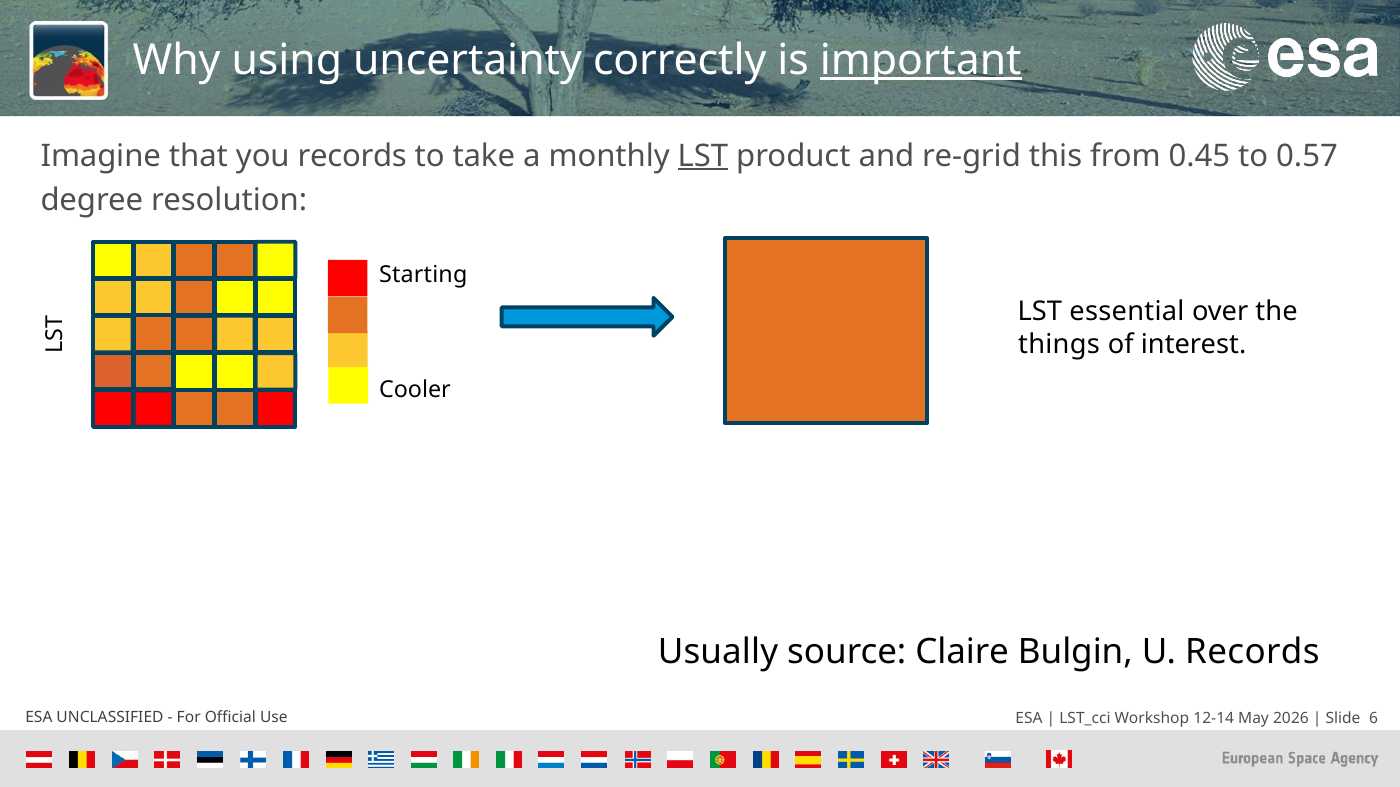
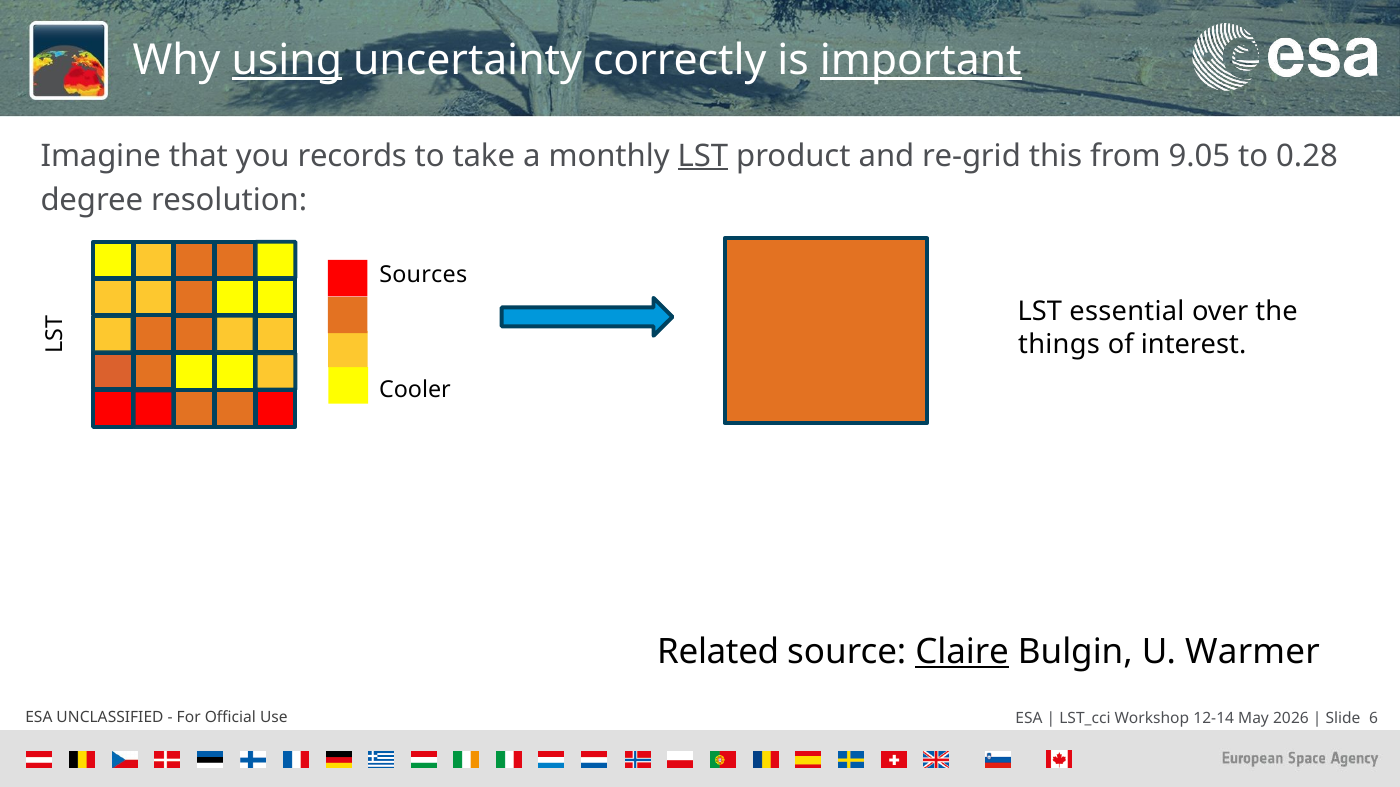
using underline: none -> present
0.45: 0.45 -> 9.05
0.57: 0.57 -> 0.28
Starting: Starting -> Sources
Usually: Usually -> Related
Claire underline: none -> present
U Records: Records -> Warmer
